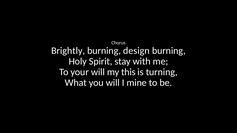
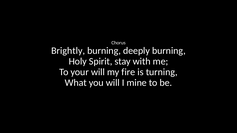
design: design -> deeply
this: this -> fire
